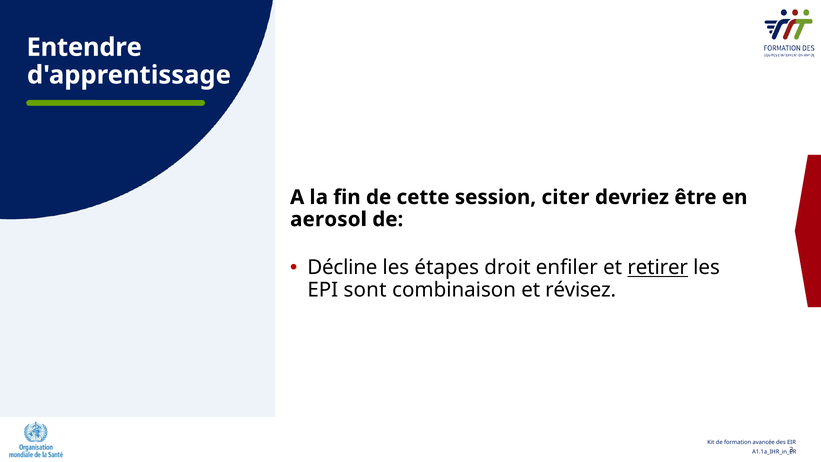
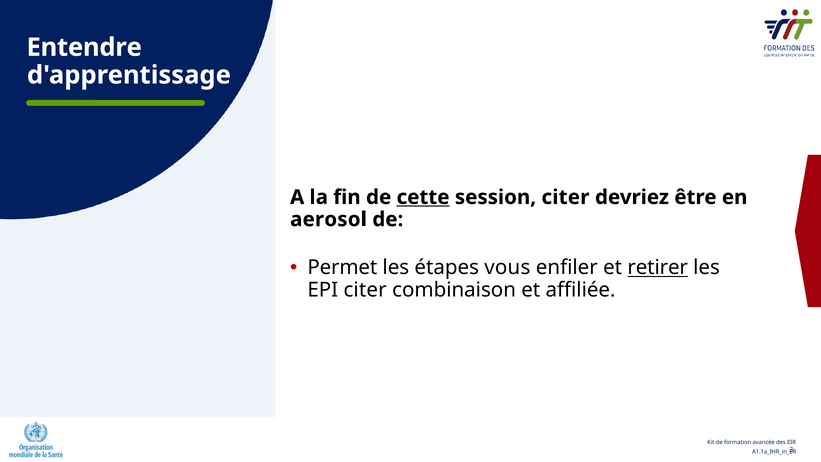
cette underline: none -> present
Décline: Décline -> Permet
droit: droit -> vous
EPI sont: sont -> citer
révisez: révisez -> affiliée
